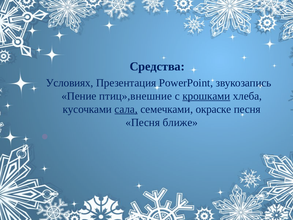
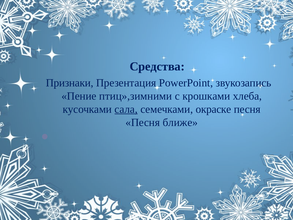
Условиях: Условиях -> Признаки
птиц»,внешние: птиц»,внешние -> птиц»,зимними
крошками underline: present -> none
